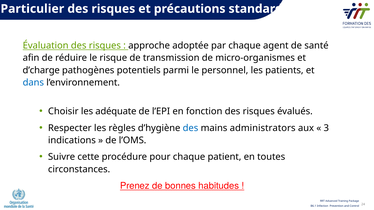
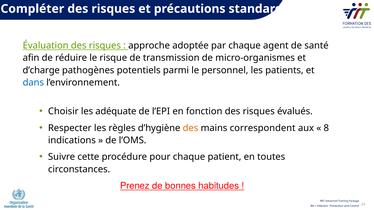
Particulier: Particulier -> Compléter
des at (190, 128) colour: blue -> orange
administrators: administrators -> correspondent
3: 3 -> 8
